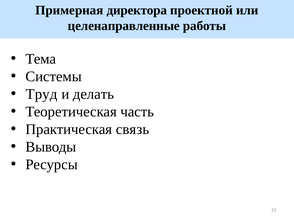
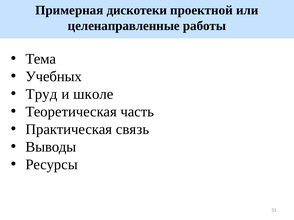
директора: директора -> дискотеки
Системы: Системы -> Учебных
делать: делать -> школе
